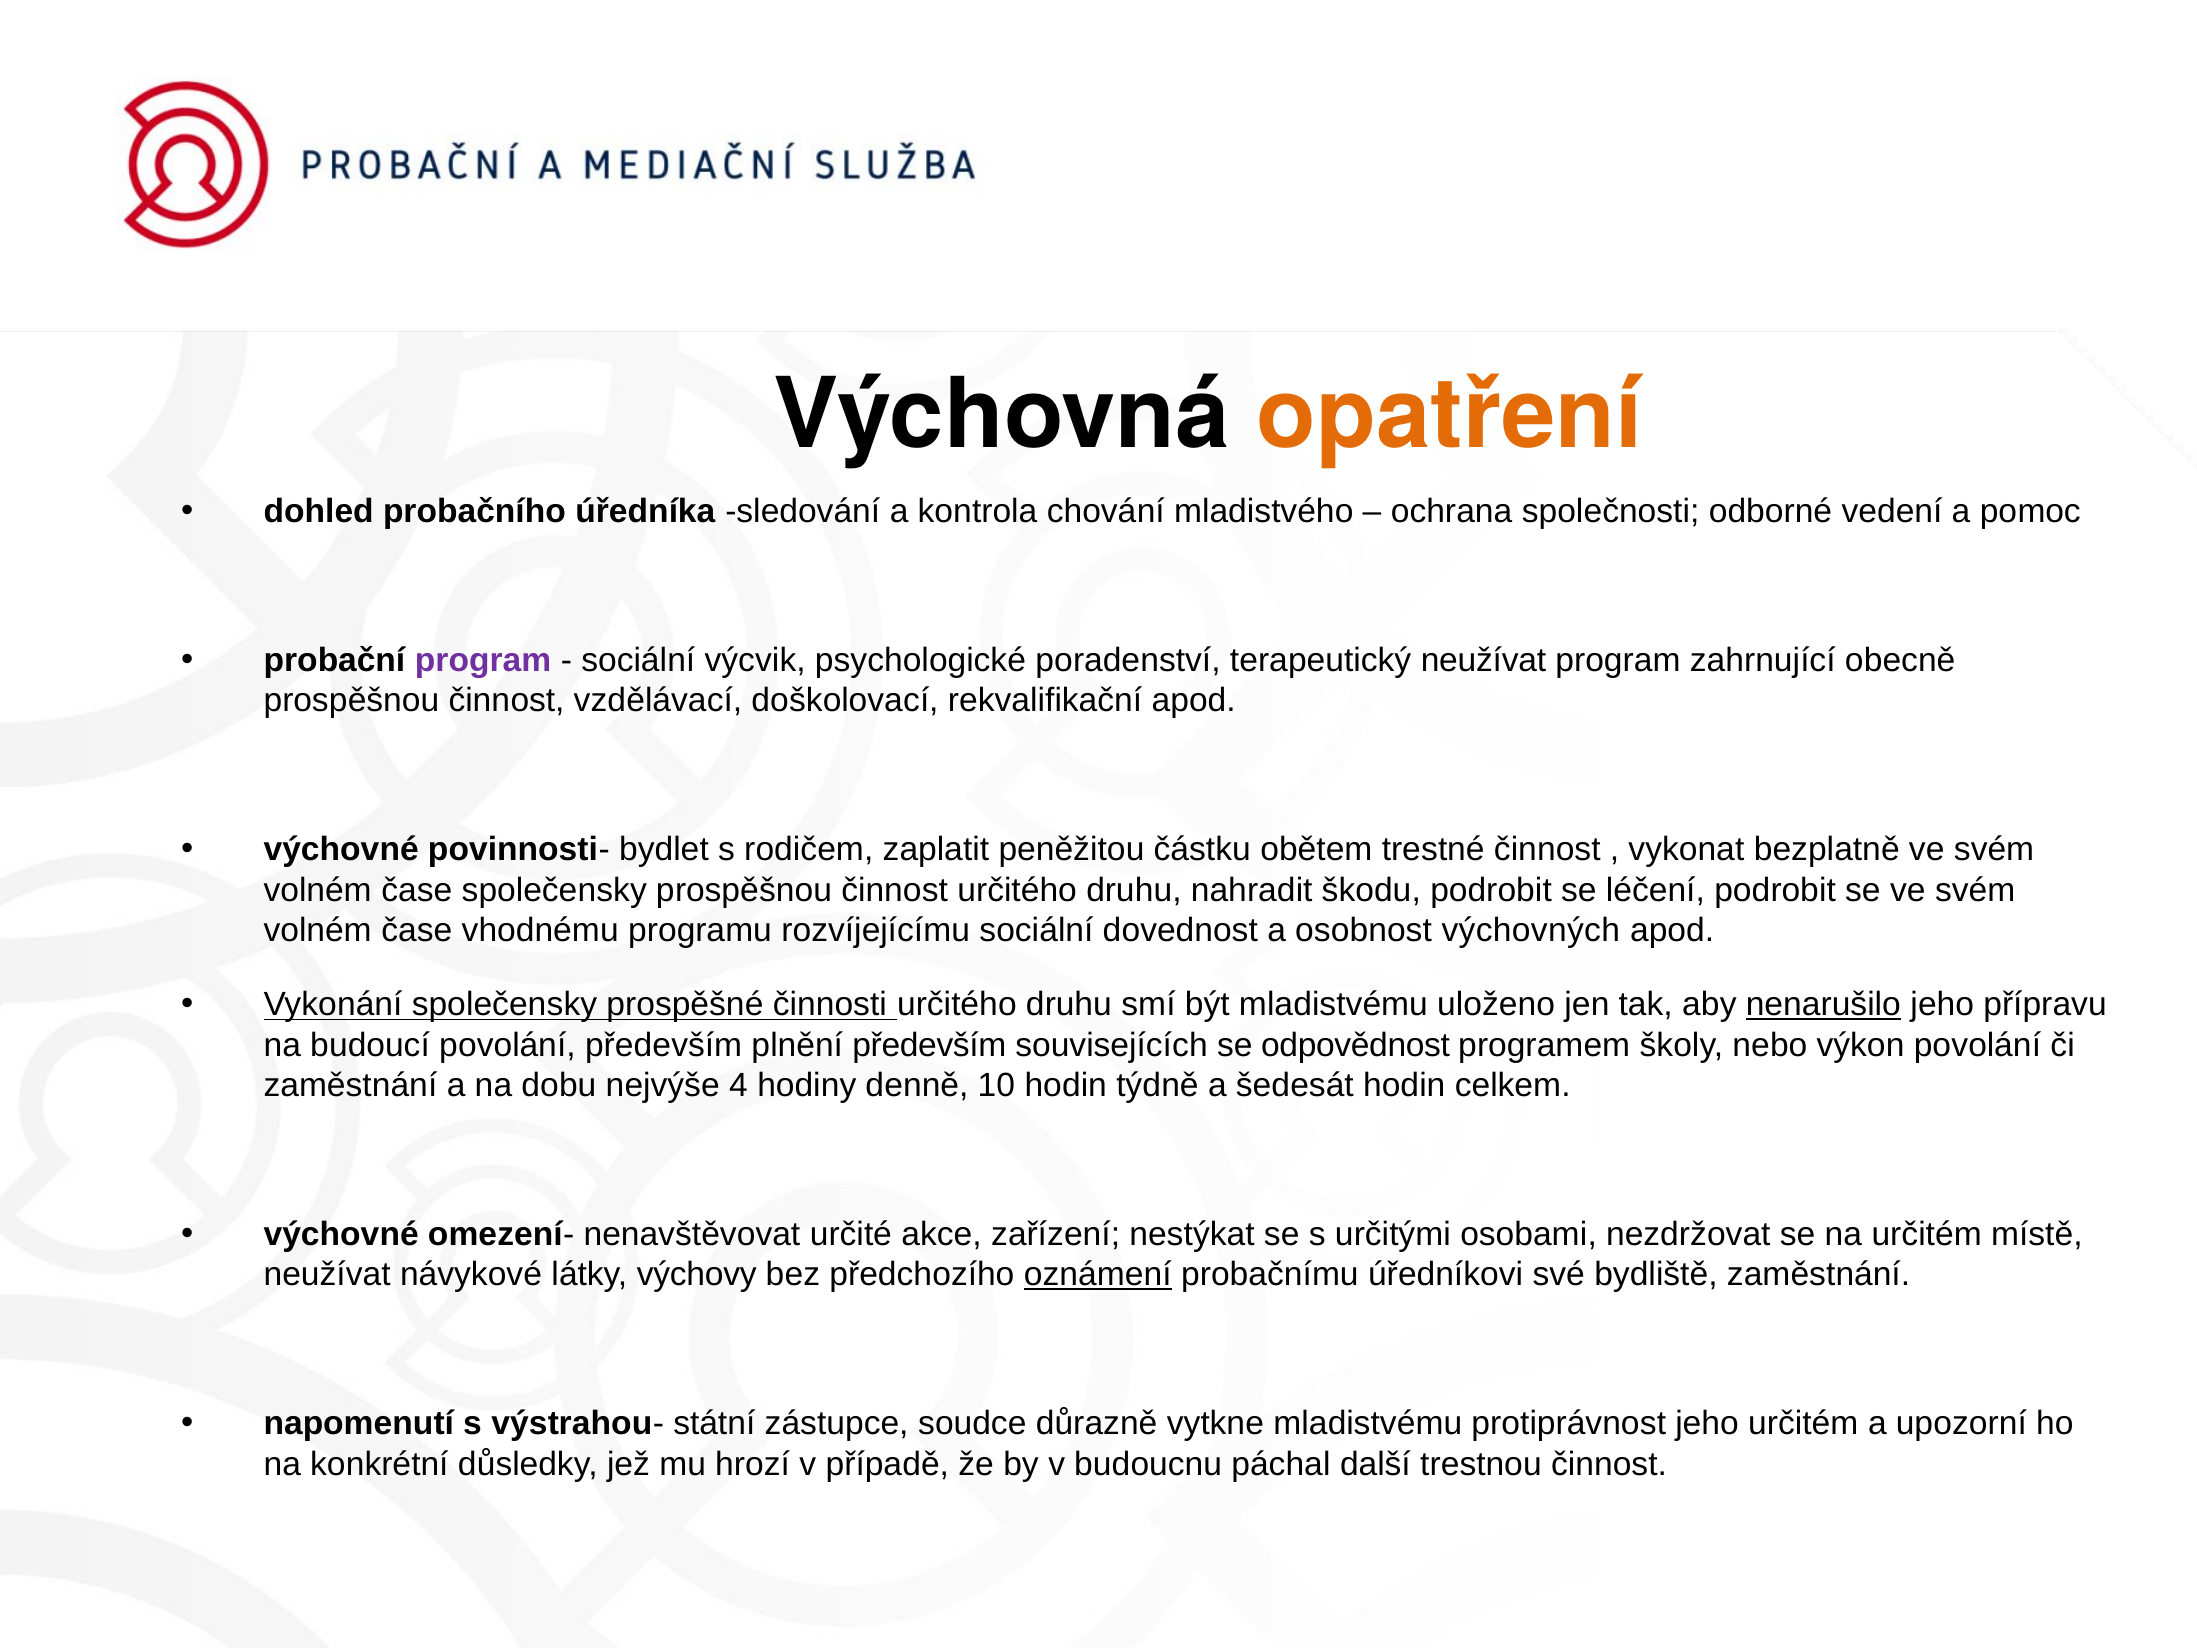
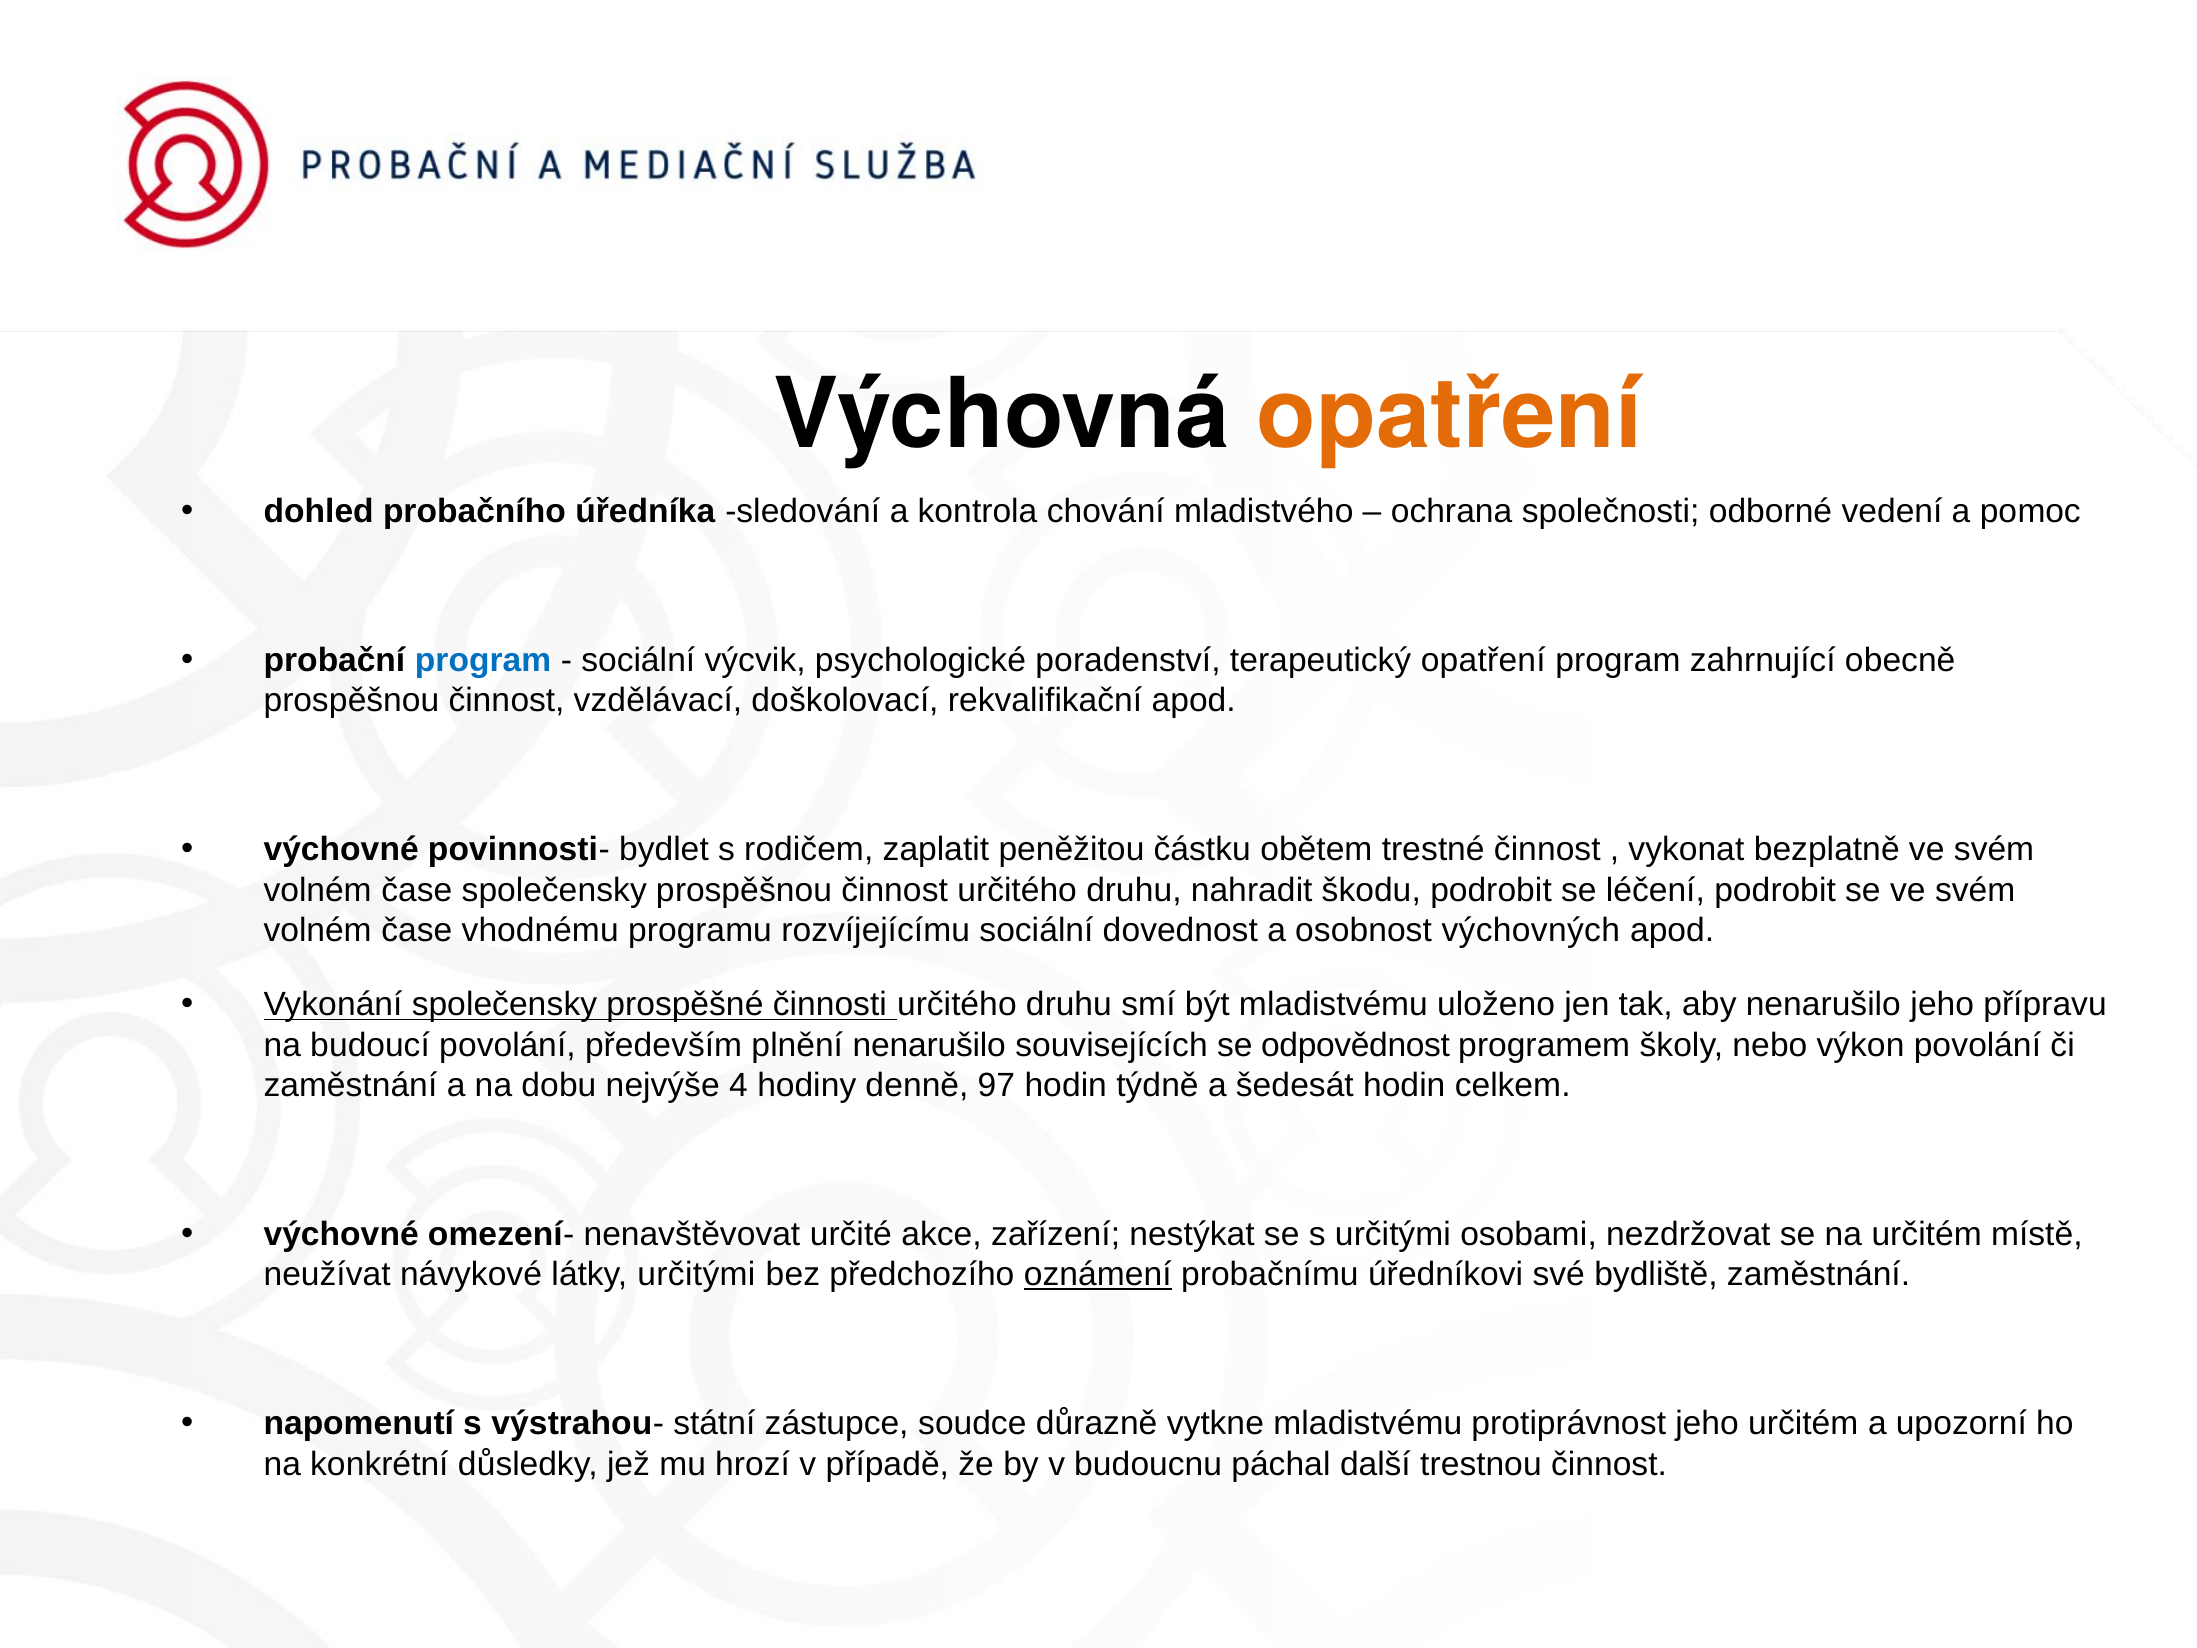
program at (483, 660) colour: purple -> blue
terapeutický neužívat: neužívat -> opatření
nenarušilo at (1823, 1005) underline: present -> none
plnění především: především -> nenarušilo
10: 10 -> 97
látky výchovy: výchovy -> určitými
